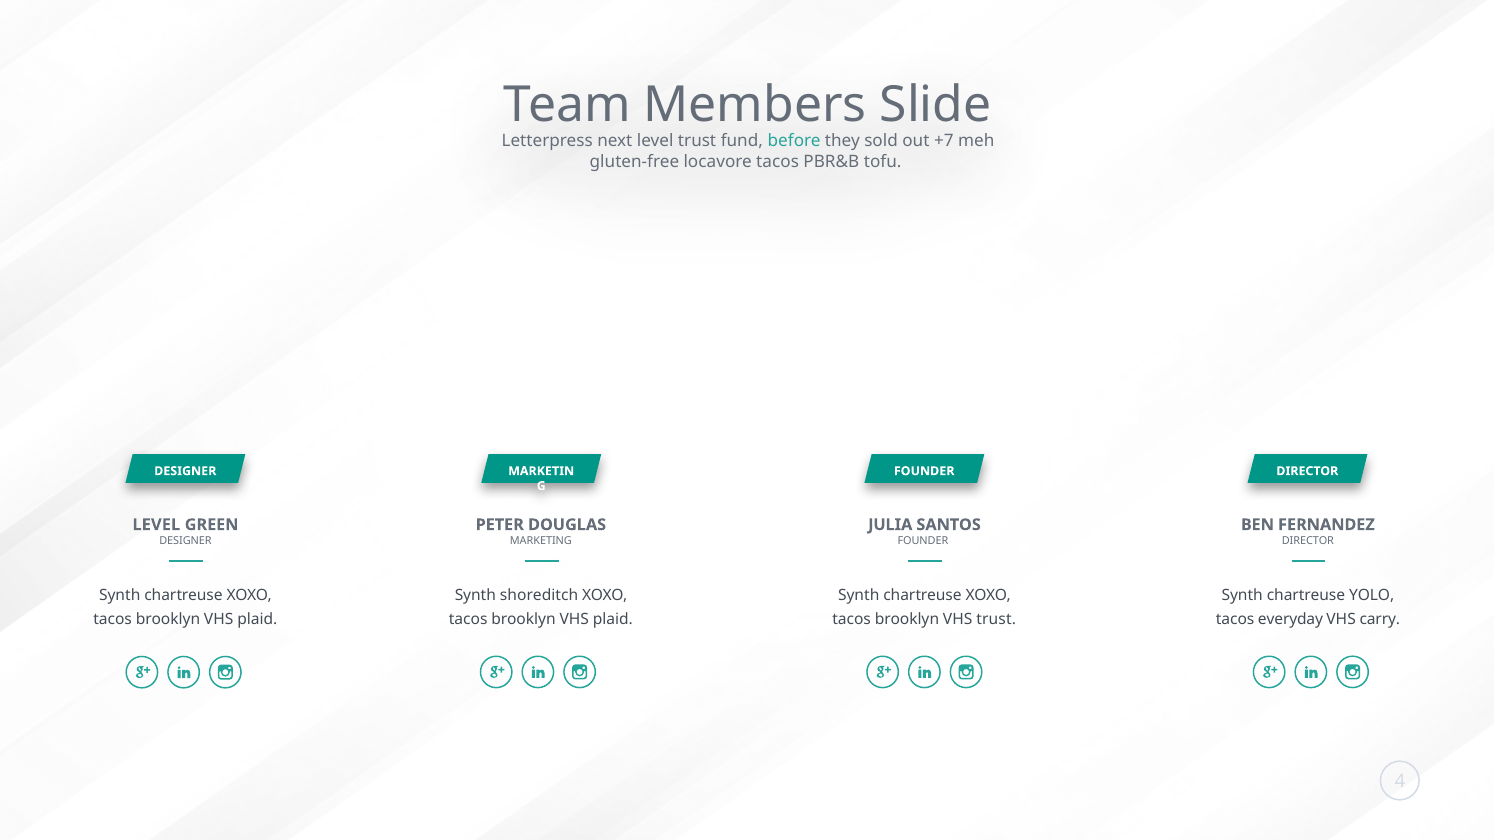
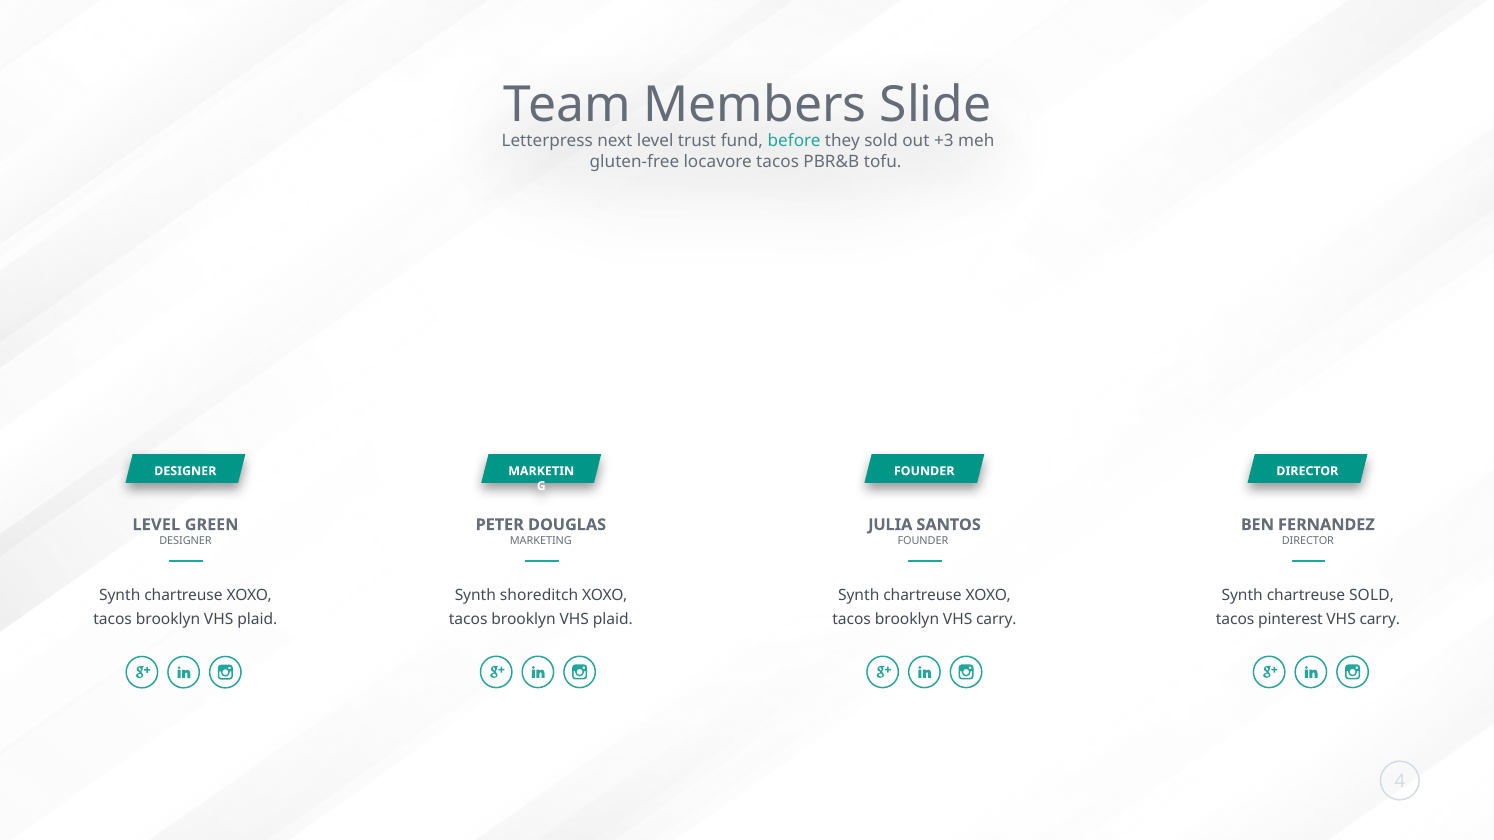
+7: +7 -> +3
chartreuse YOLO: YOLO -> SOLD
brooklyn VHS trust: trust -> carry
everyday: everyday -> pinterest
